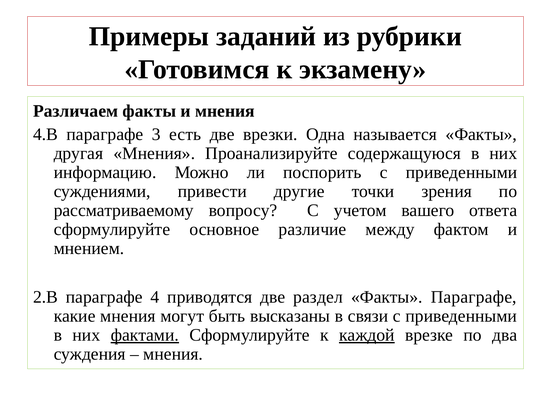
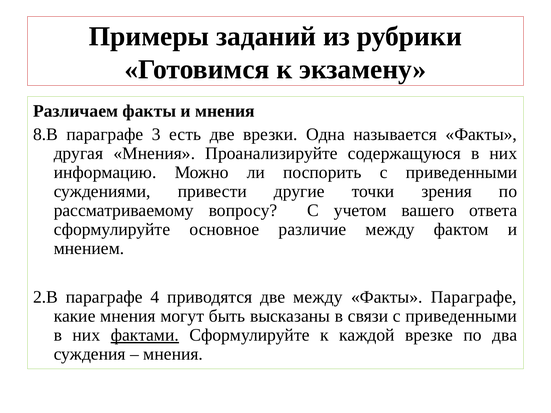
4.В: 4.В -> 8.В
две раздел: раздел -> между
каждой underline: present -> none
